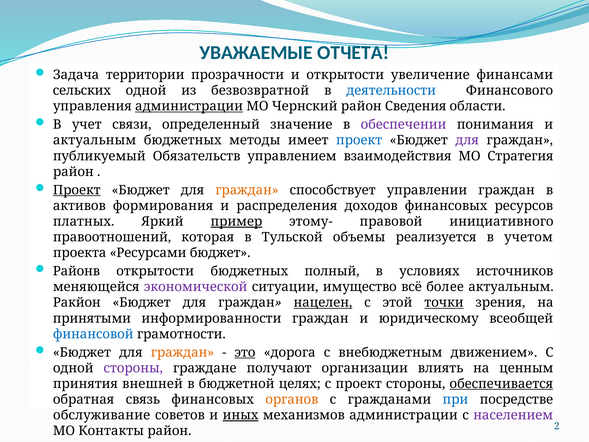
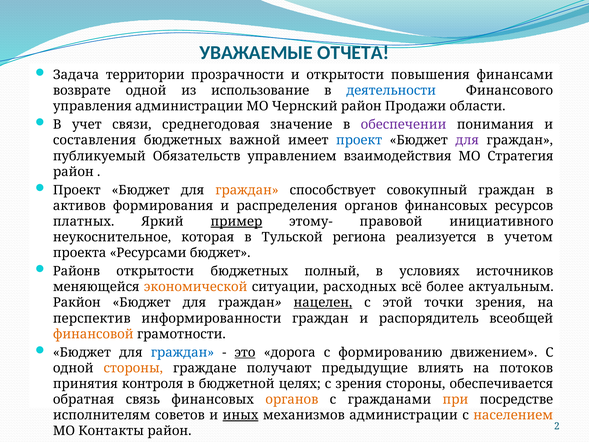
увеличение: увеличение -> повышения
сельских: сельских -> возврате
безвозвратной: безвозвратной -> использование
администрации at (189, 106) underline: present -> none
Сведения: Сведения -> Продажи
определенный: определенный -> среднегодовая
актуальным at (95, 140): актуальным -> составления
методы: методы -> важной
Проект at (77, 190) underline: present -> none
управлении: управлении -> совокупный
распределения доходов: доходов -> органов
правоотношений: правоотношений -> неукоснительное
объемы: объемы -> региона
экономической colour: purple -> orange
имущество: имущество -> расходных
точки underline: present -> none
принятыми: принятыми -> перспектив
юридическому: юридическому -> распорядитель
финансовой colour: blue -> orange
граждан at (182, 352) colour: orange -> blue
внебюджетным: внебюджетным -> формированию
стороны at (133, 368) colour: purple -> orange
организации: организации -> предыдущие
ценным: ценным -> потоков
внешней: внешней -> контроля
с проект: проект -> зрения
обеспечивается underline: present -> none
при colour: blue -> orange
обслуживание: обслуживание -> исполнителям
населением colour: purple -> orange
